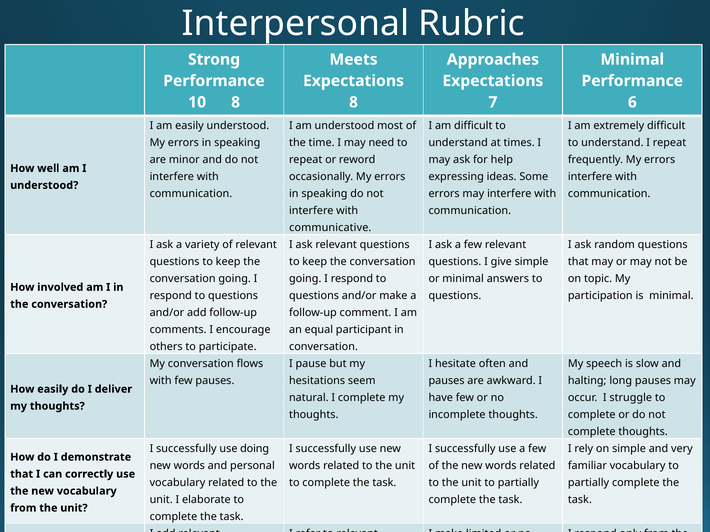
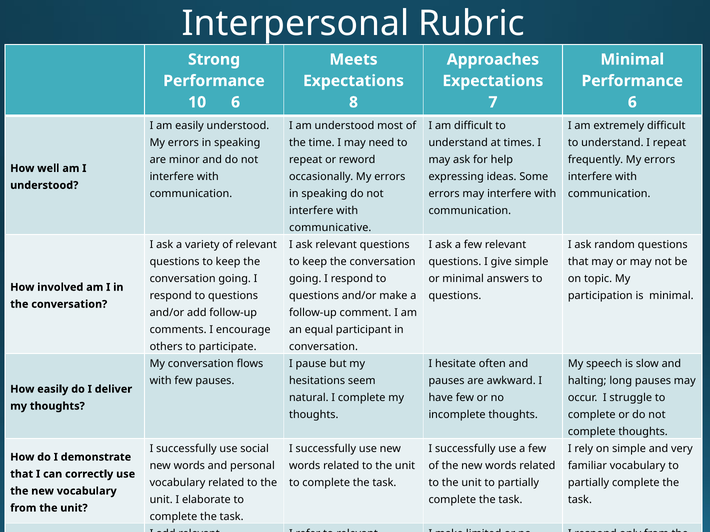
8 at (236, 102): 8 -> 6
doing: doing -> social
